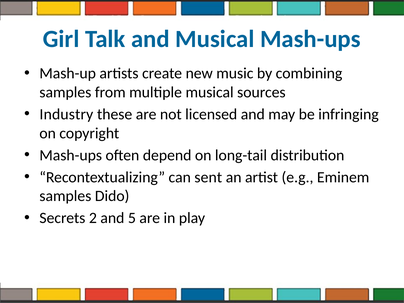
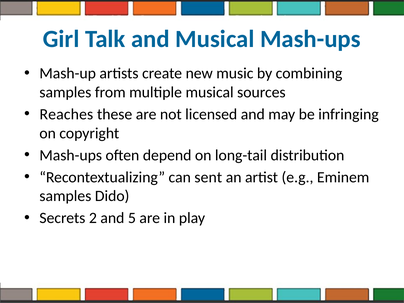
Industry: Industry -> Reaches
